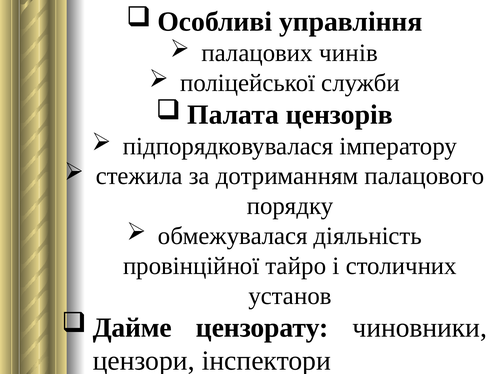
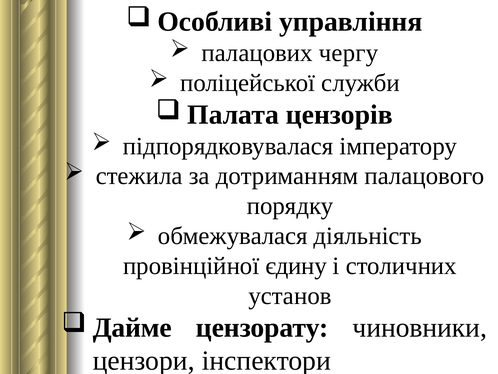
чинів: чинів -> чергу
тайро: тайро -> єдину
